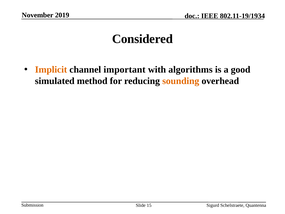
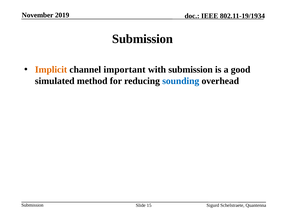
Considered at (142, 39): Considered -> Submission
with algorithms: algorithms -> submission
sounding colour: orange -> blue
